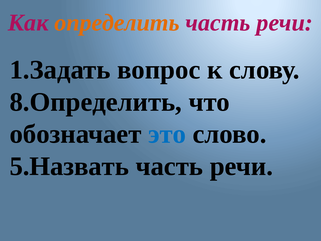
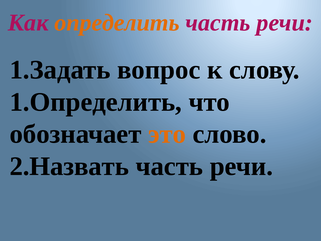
8.Определить: 8.Определить -> 1.Определить
это colour: blue -> orange
5.Назвать: 5.Назвать -> 2.Назвать
